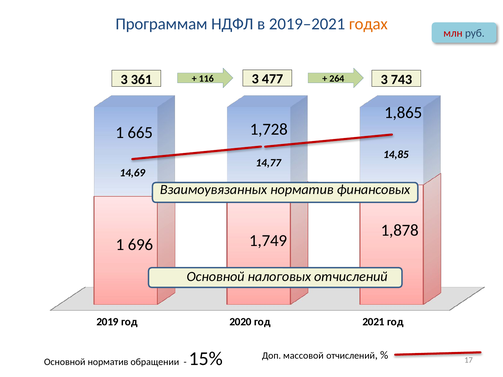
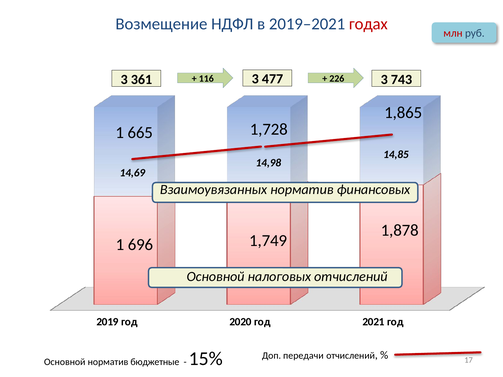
Программам: Программам -> Возмещение
годах colour: orange -> red
264: 264 -> 226
14,77: 14,77 -> 14,98
массовой: массовой -> передачи
обращении: обращении -> бюджетные
